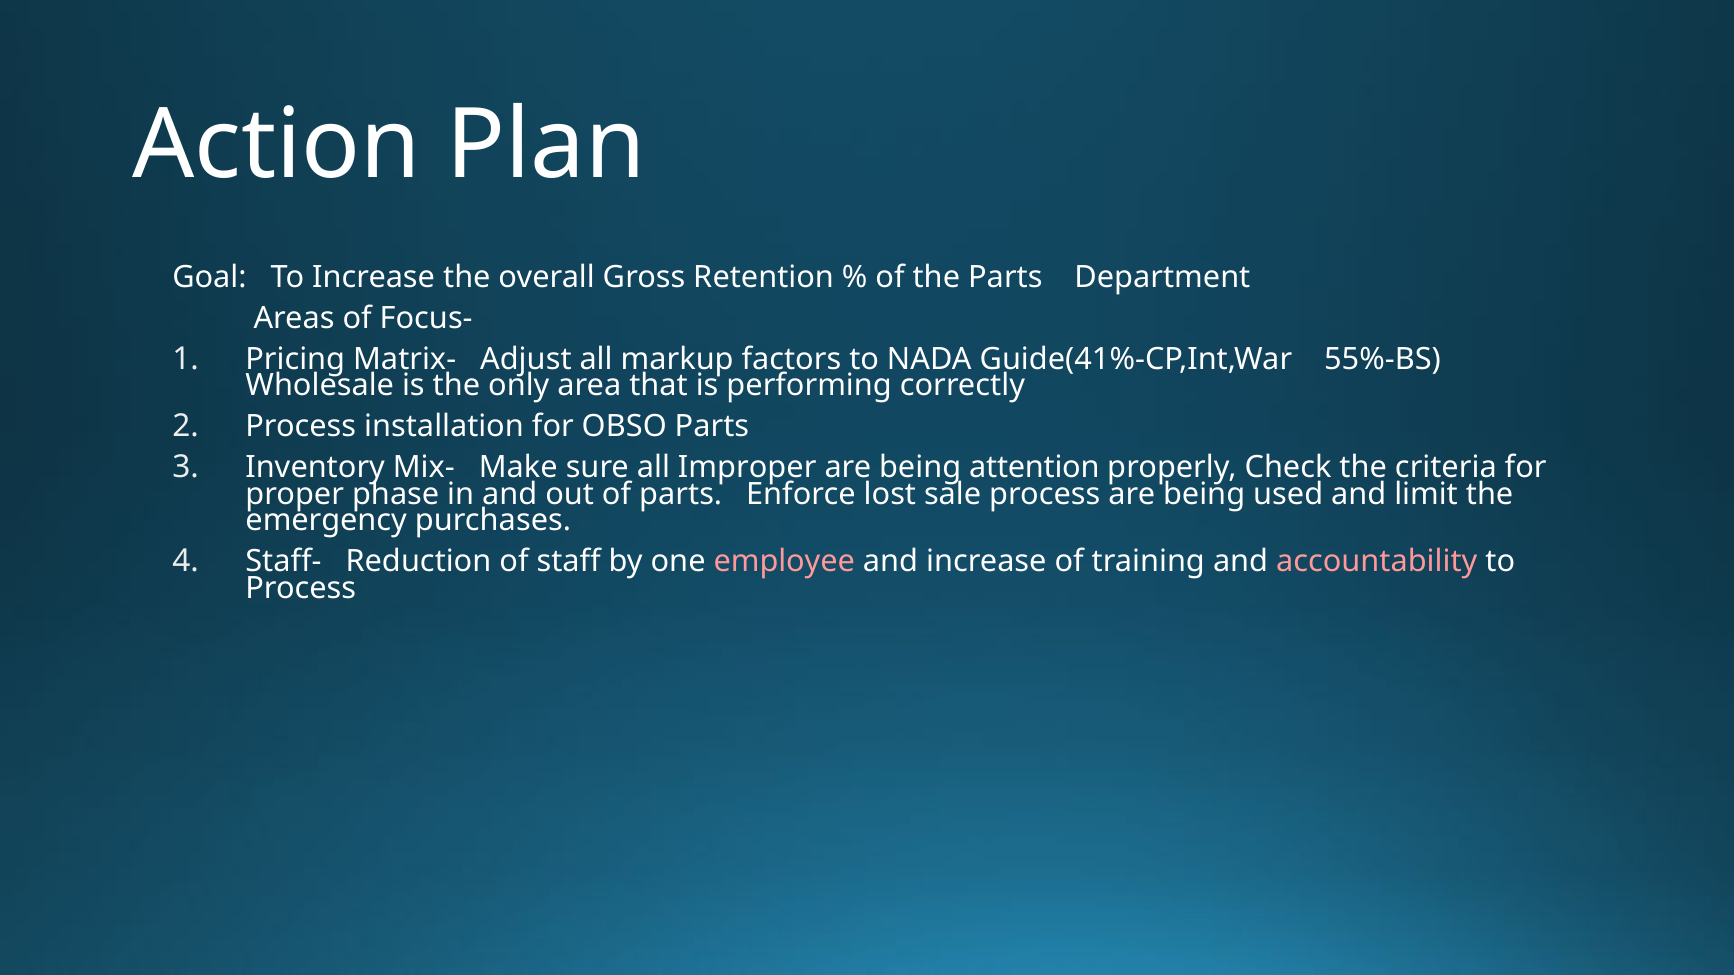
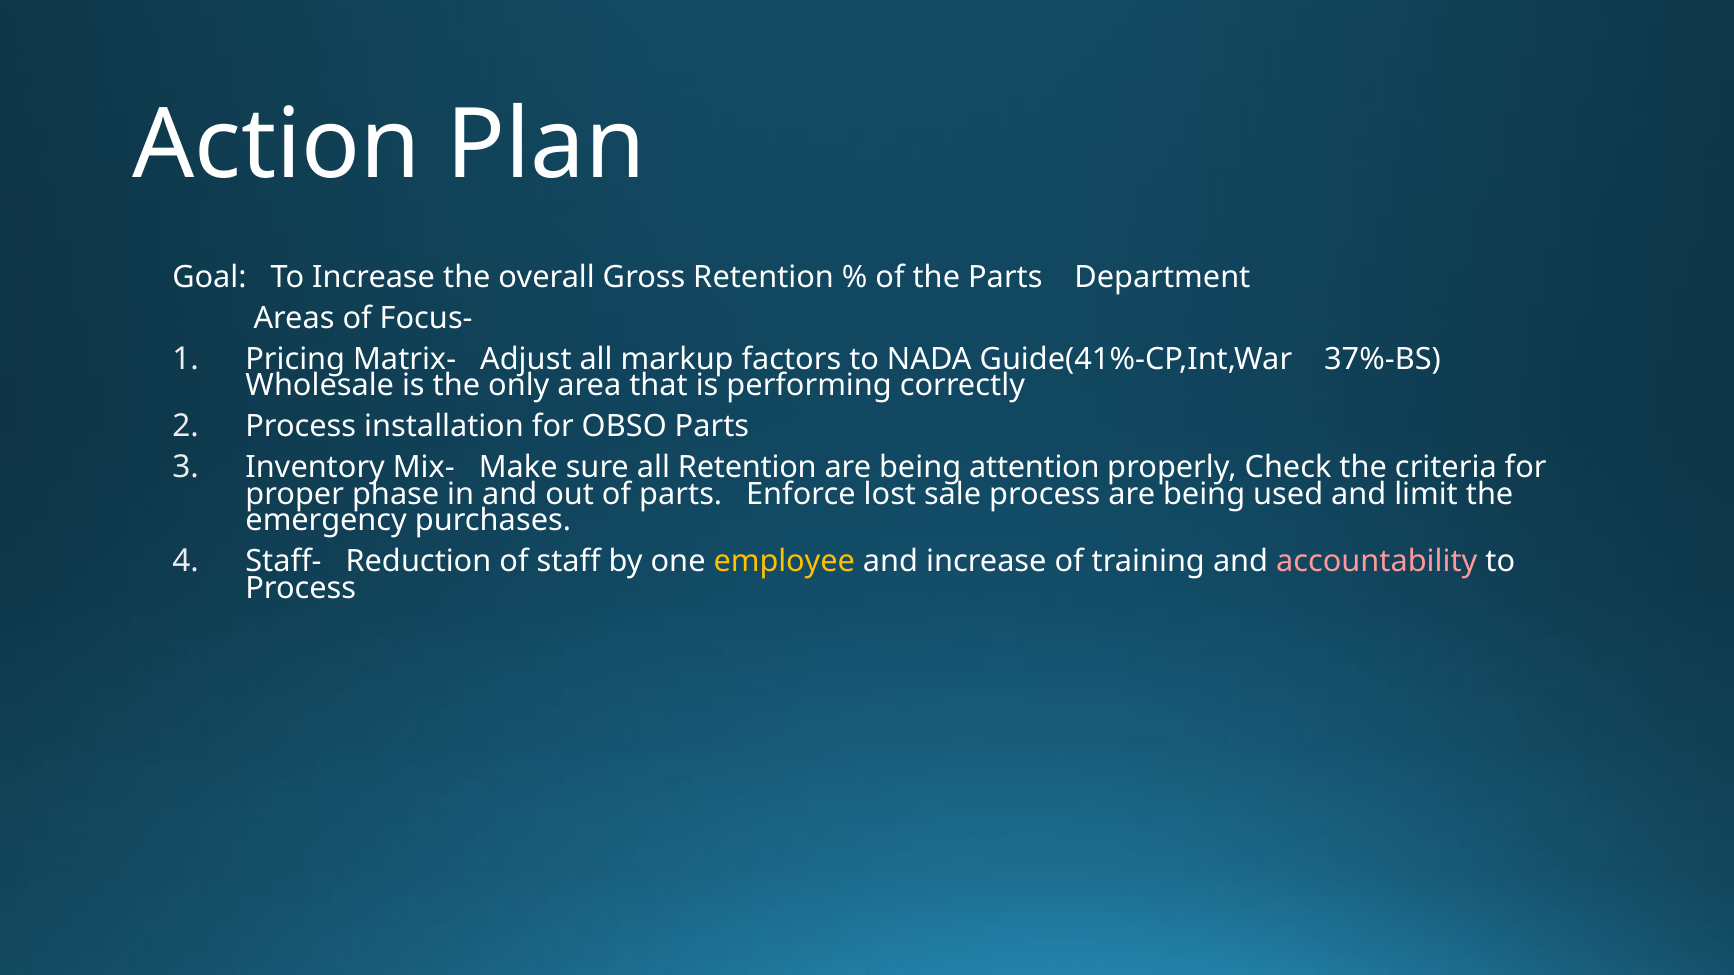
55%-BS: 55%-BS -> 37%-BS
all Improper: Improper -> Retention
employee colour: pink -> yellow
